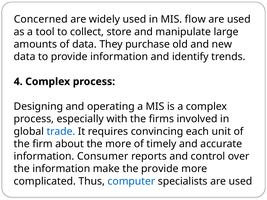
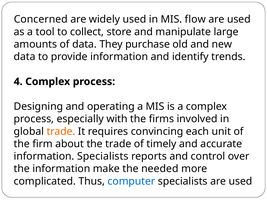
trade at (61, 132) colour: blue -> orange
the more: more -> trade
information Consumer: Consumer -> Specialists
the provide: provide -> needed
